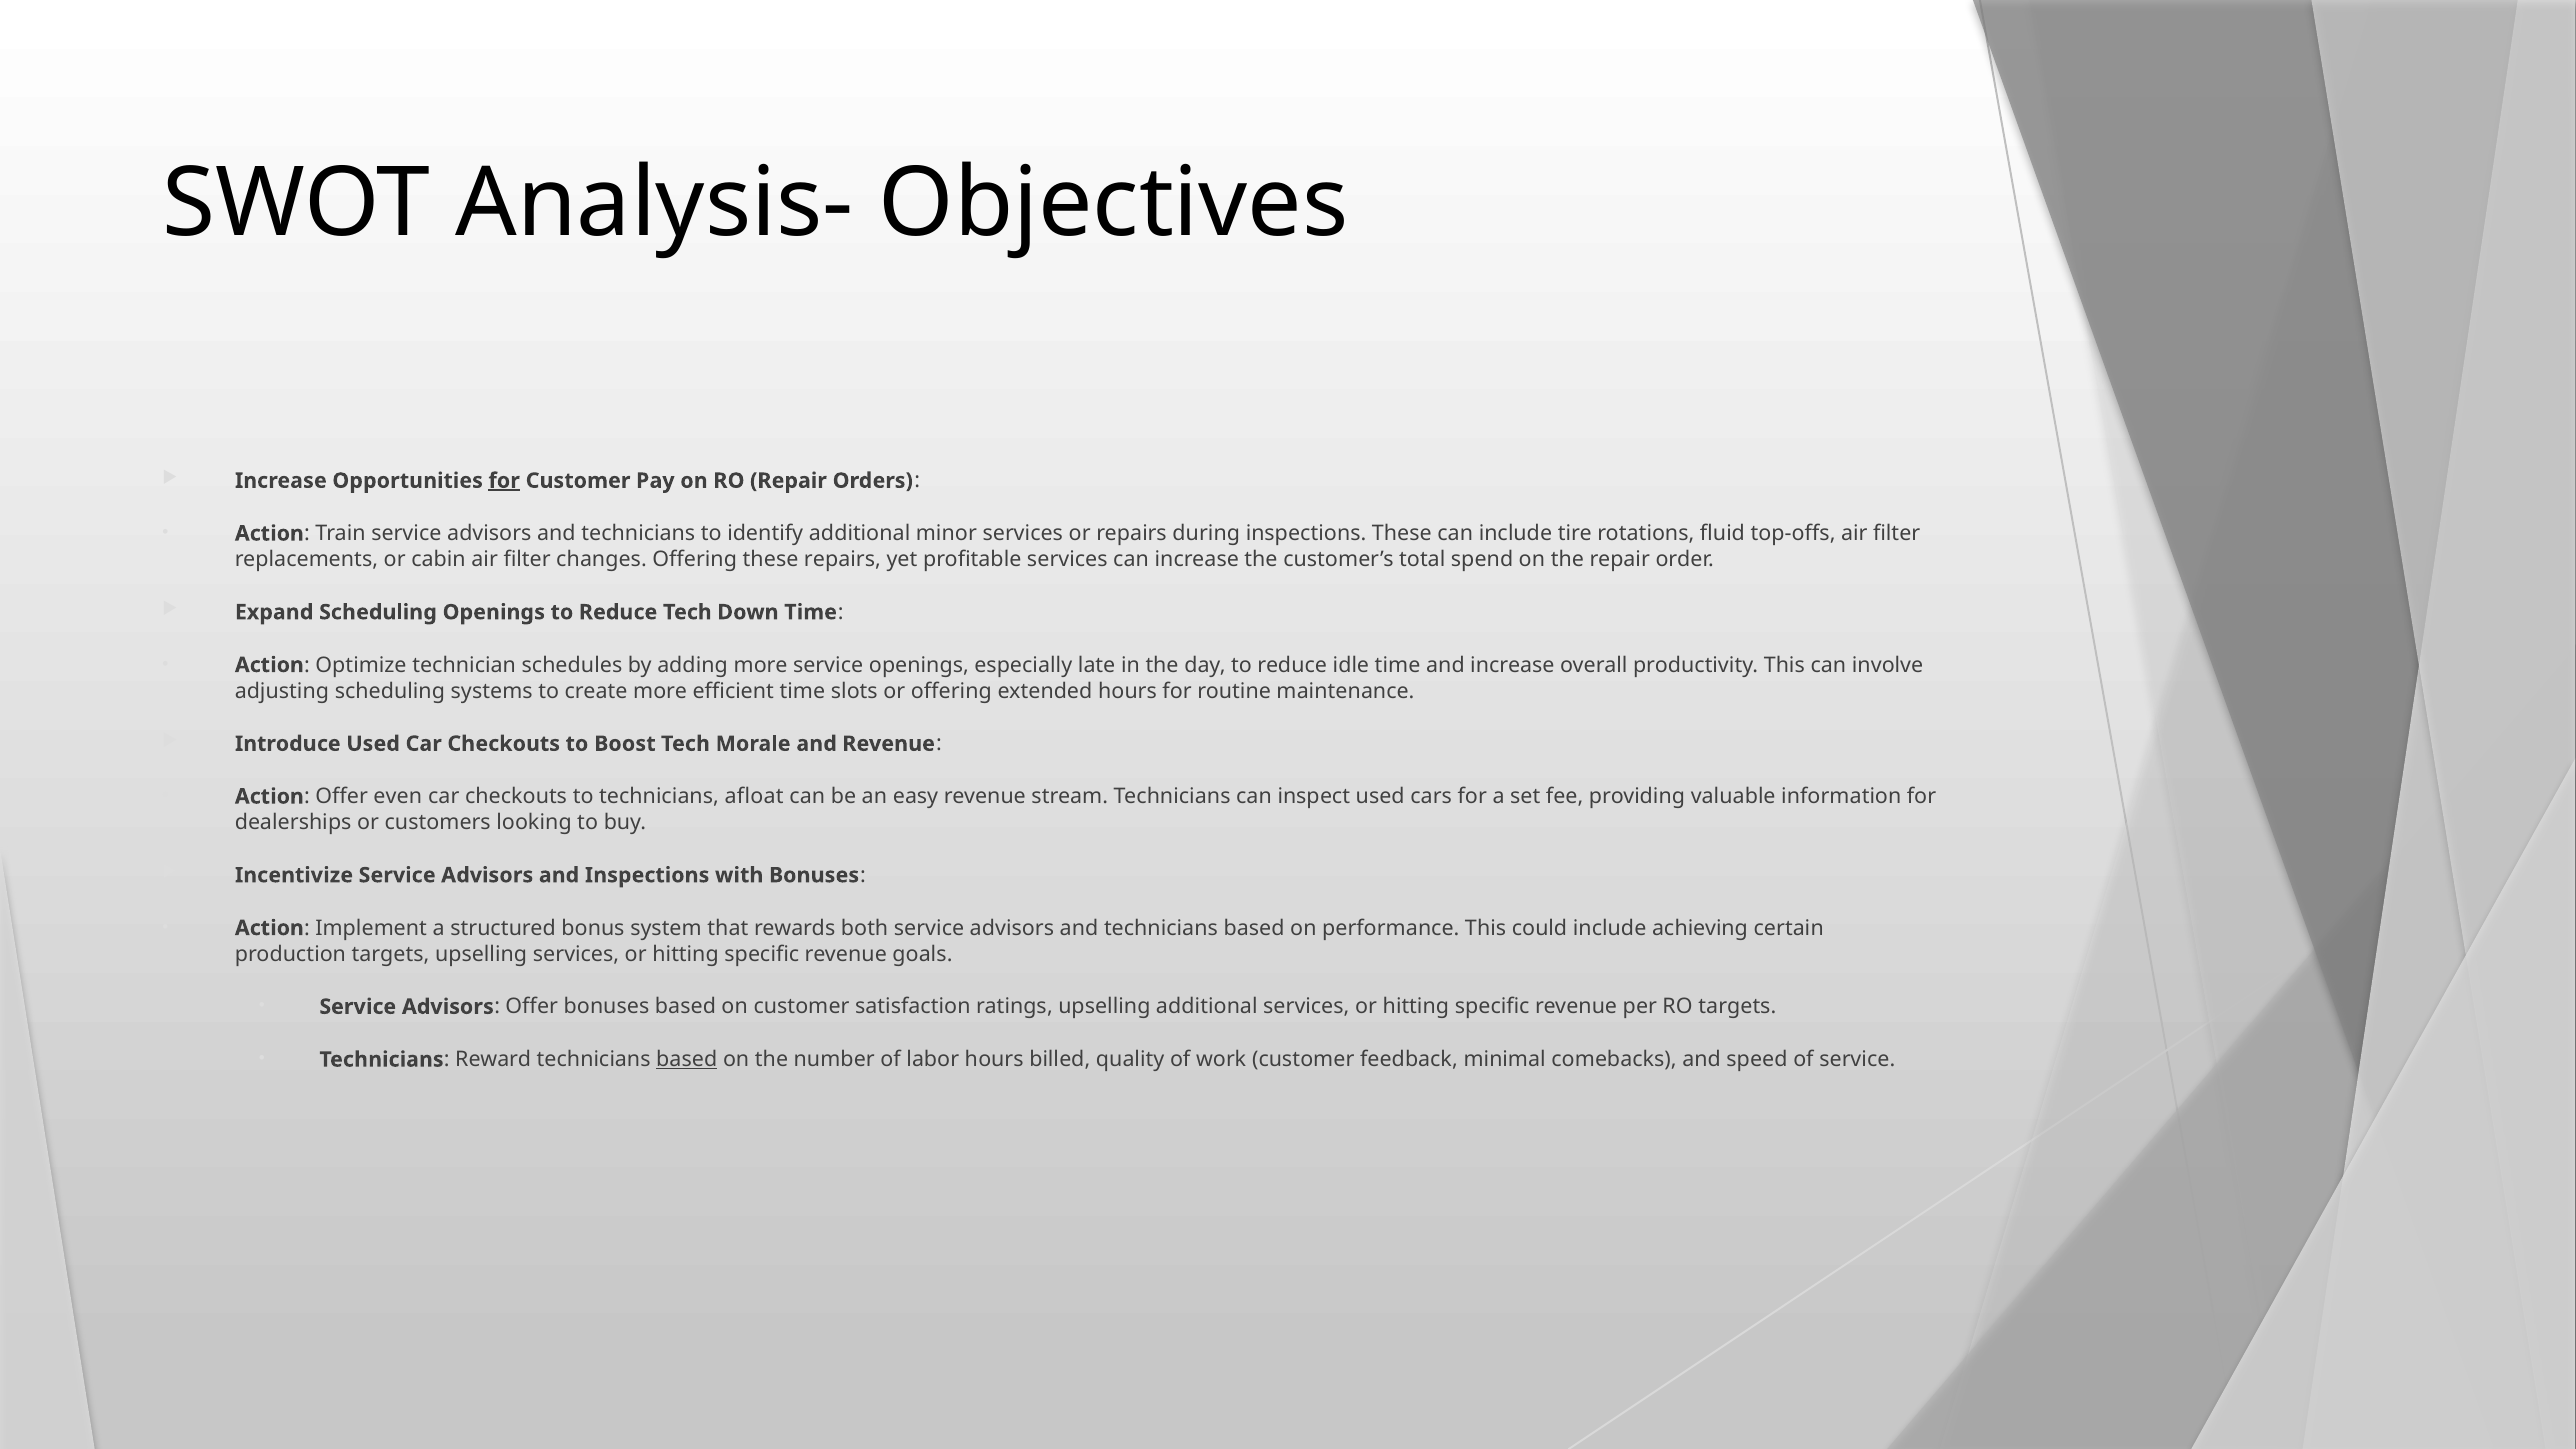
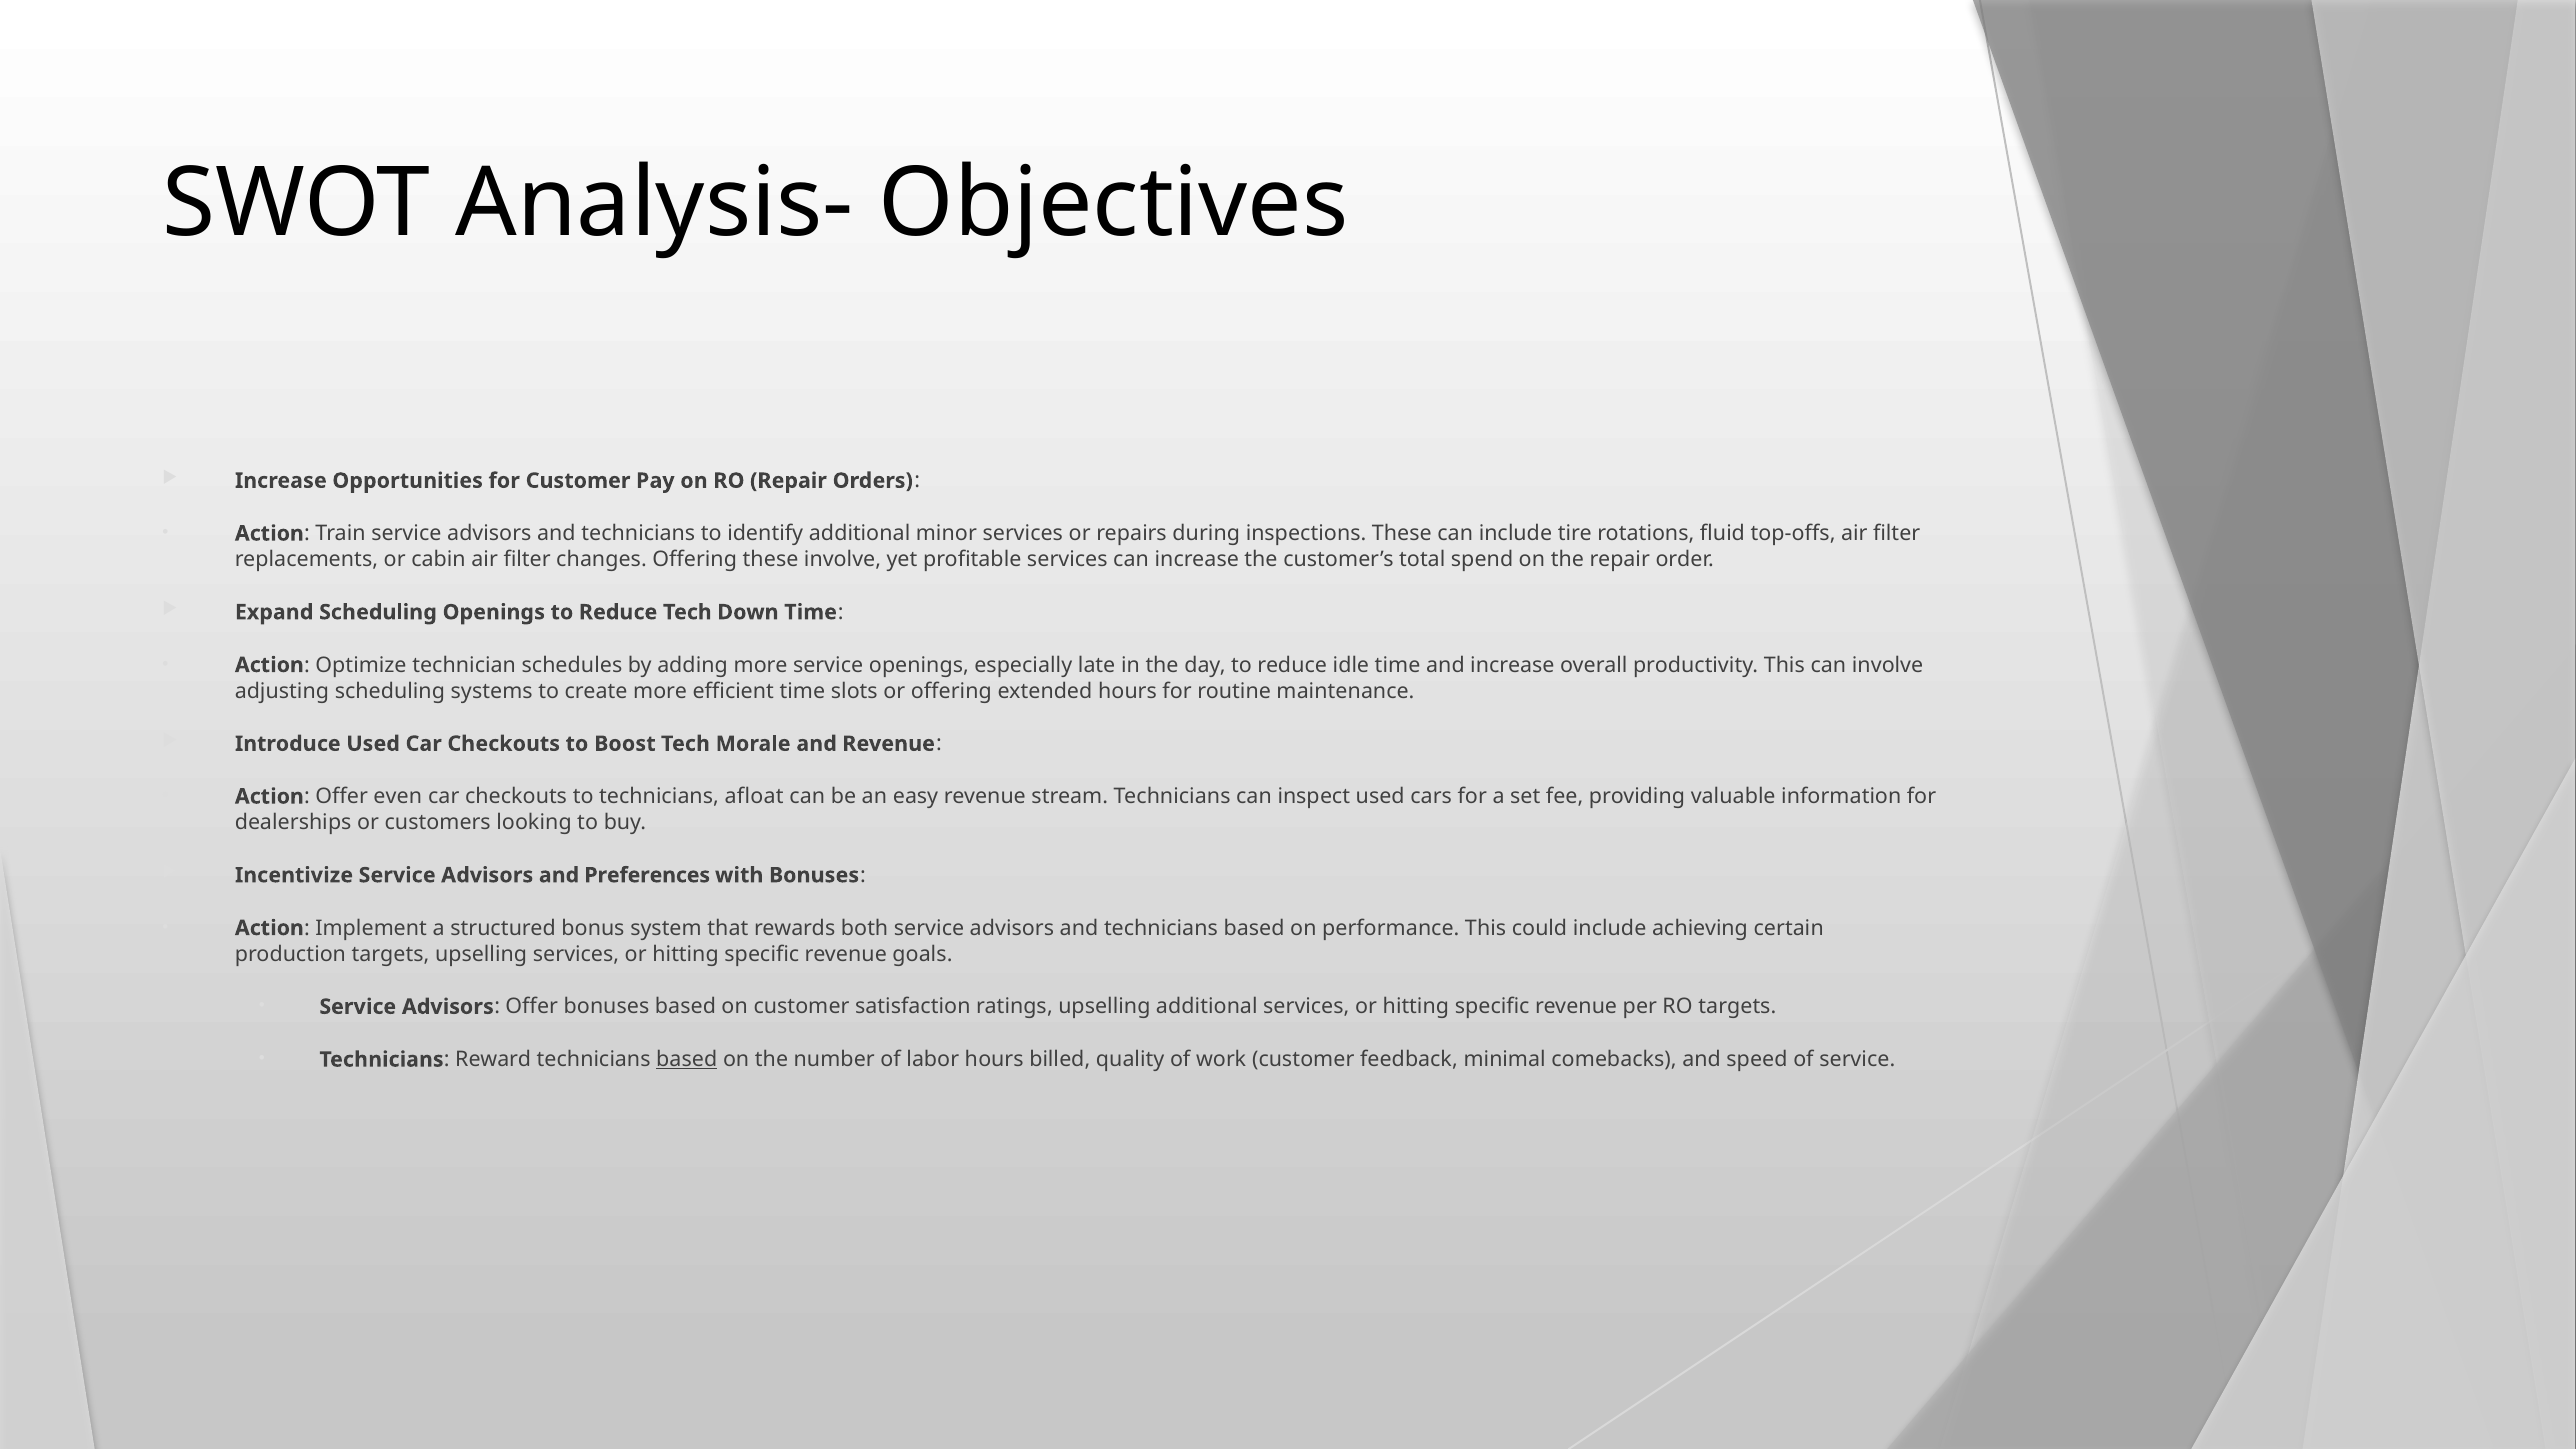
for at (504, 481) underline: present -> none
these repairs: repairs -> involve
and Inspections: Inspections -> Preferences
